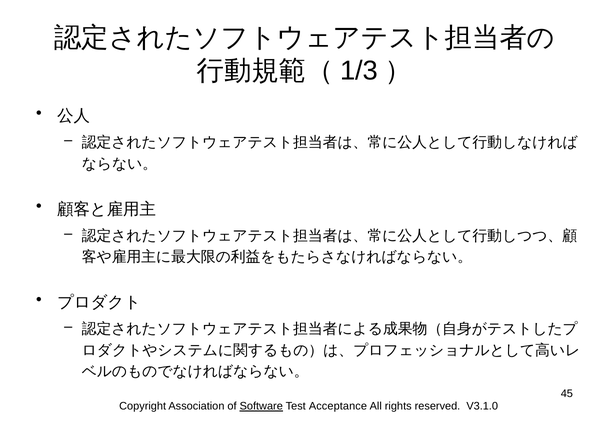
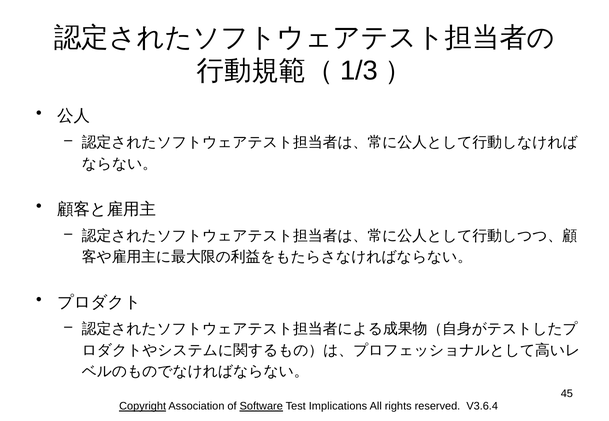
Copyright underline: none -> present
Acceptance: Acceptance -> Implications
V3.1.0: V3.1.0 -> V3.6.4
